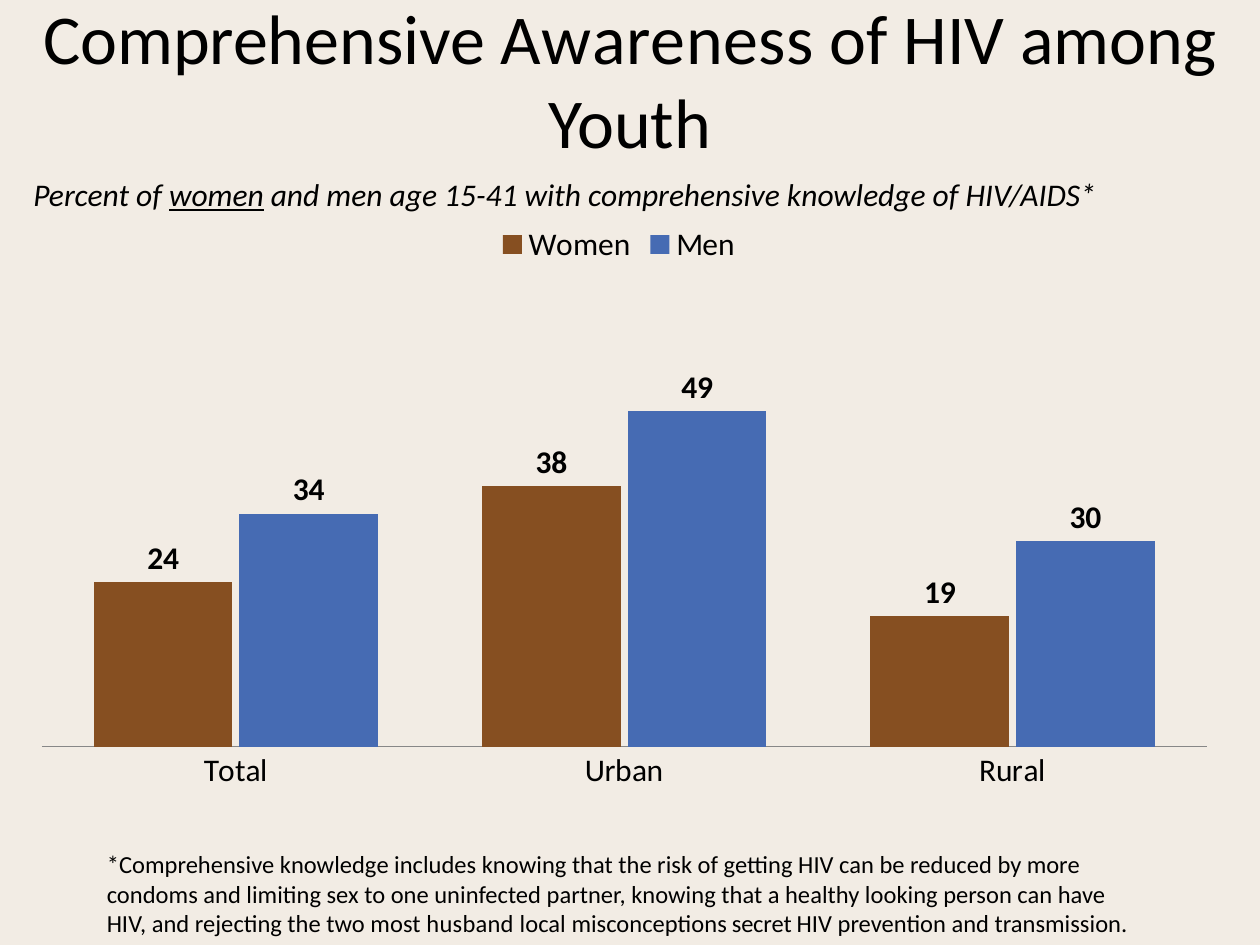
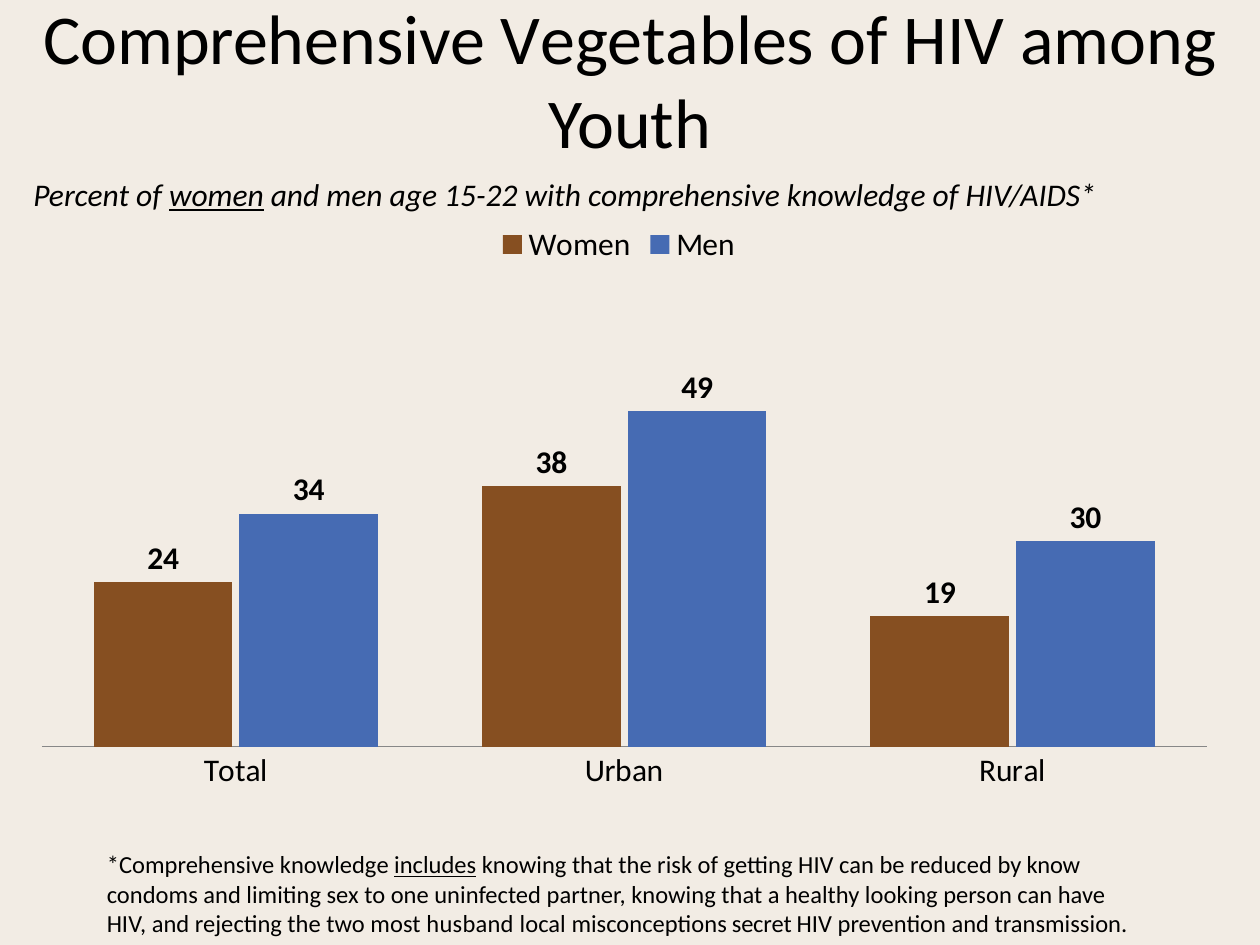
Awareness: Awareness -> Vegetables
15-41: 15-41 -> 15-22
includes underline: none -> present
more: more -> know
